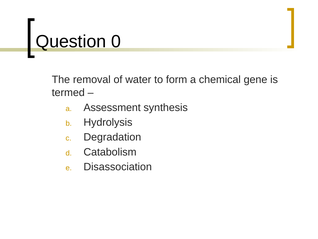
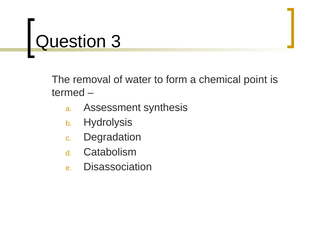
0: 0 -> 3
gene: gene -> point
